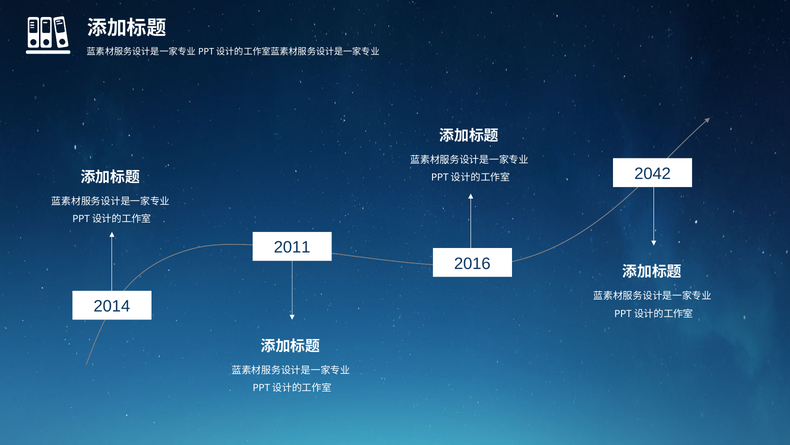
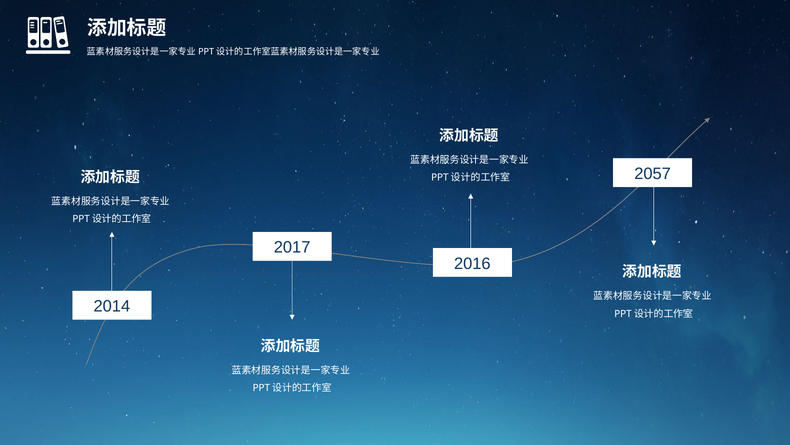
2042: 2042 -> 2057
2011: 2011 -> 2017
